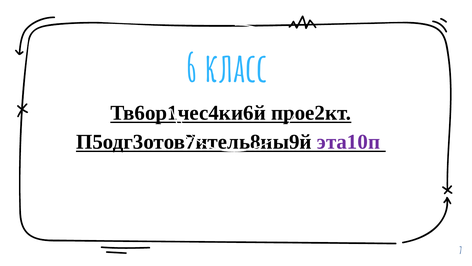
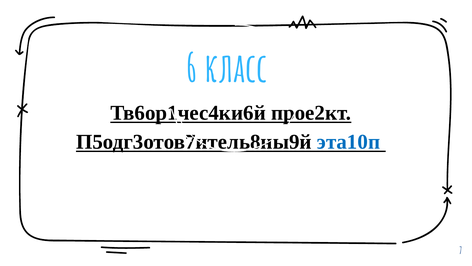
эта10п colour: purple -> blue
